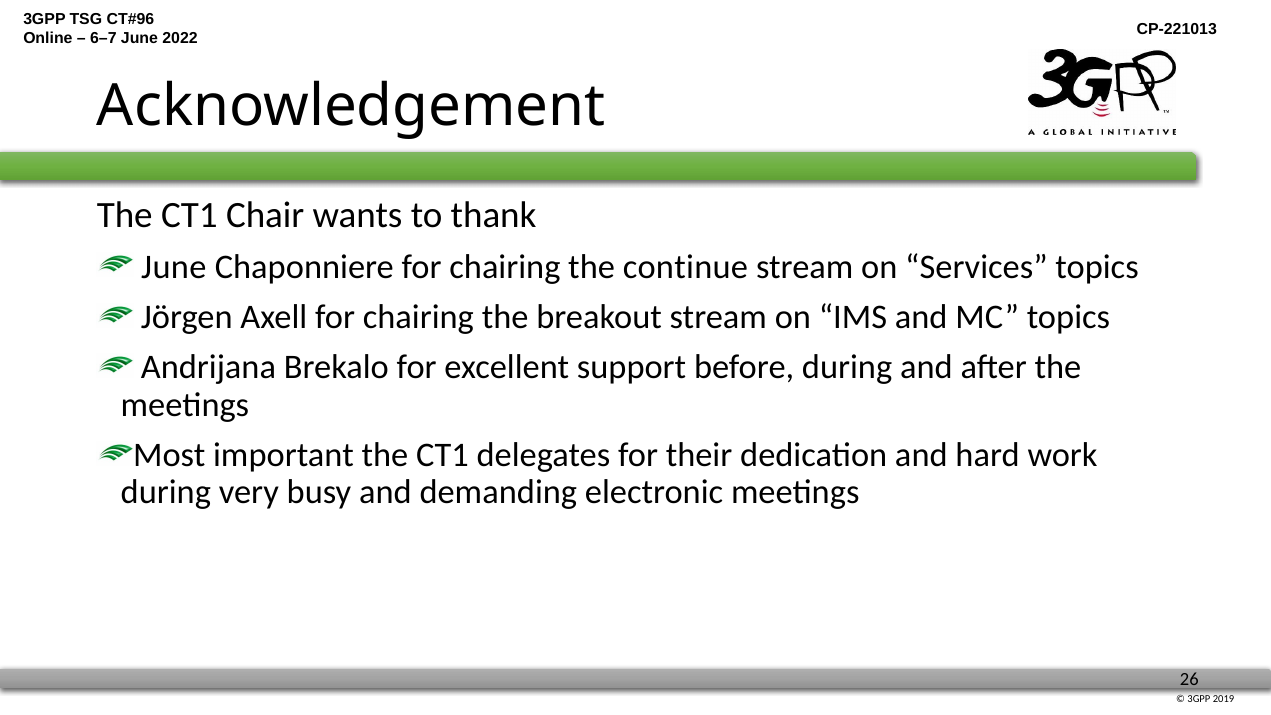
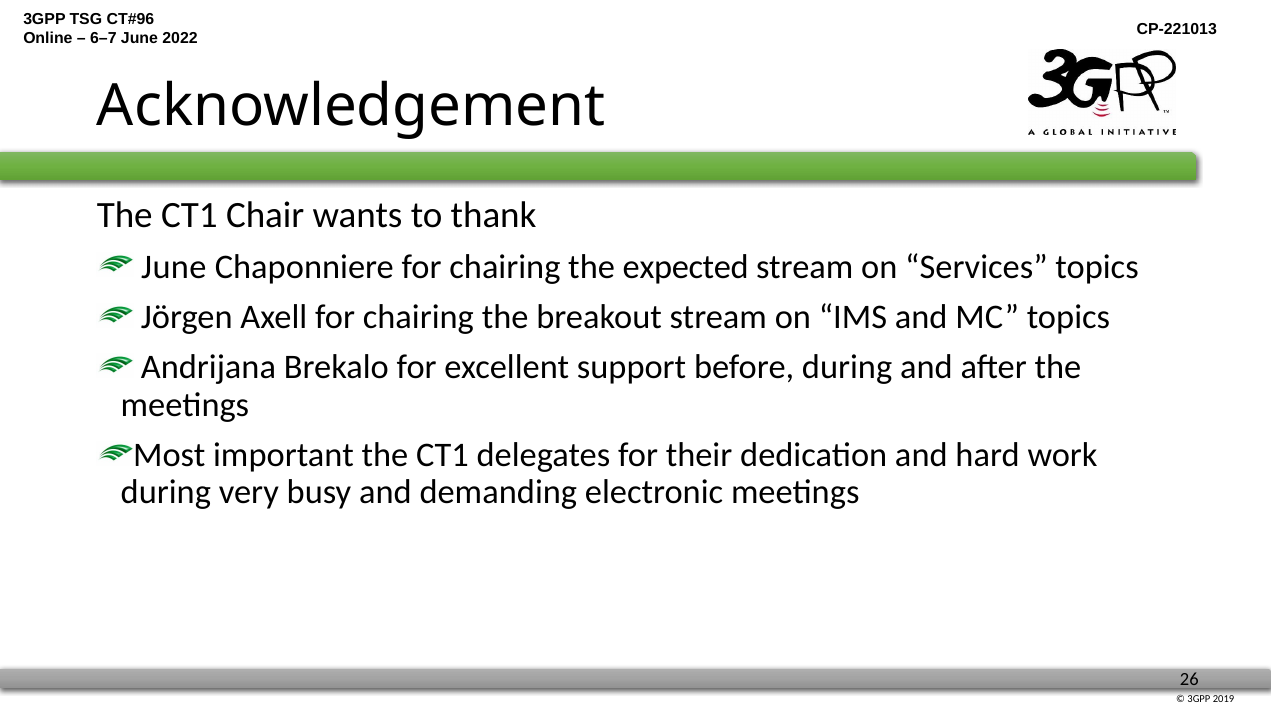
continue: continue -> expected
